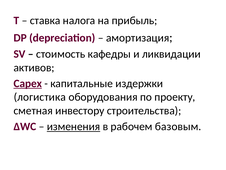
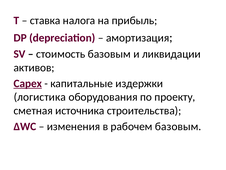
стоимость кафедры: кафедры -> базовым
инвестору: инвестору -> источника
изменения underline: present -> none
